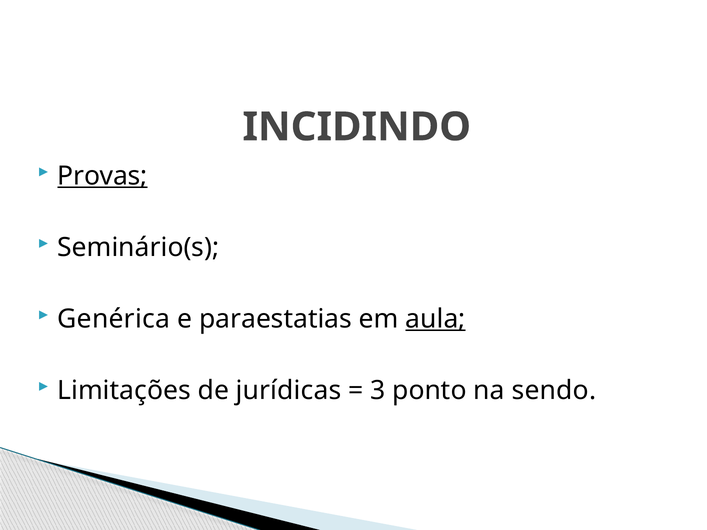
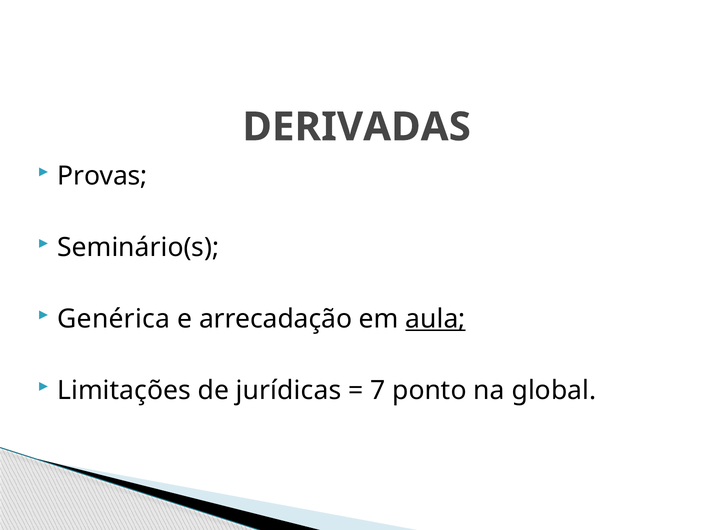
INCIDINDO: INCIDINDO -> DERIVADAS
Provas underline: present -> none
paraestatias: paraestatias -> arrecadação
3: 3 -> 7
sendo: sendo -> global
